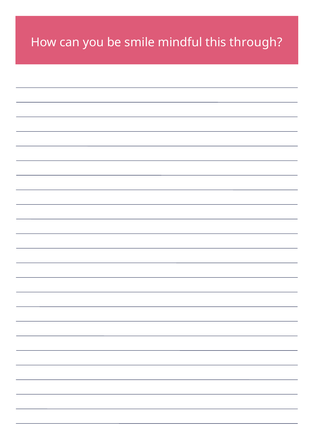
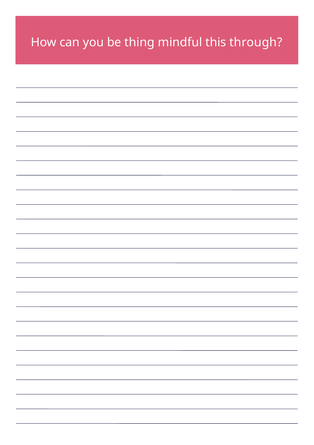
smile: smile -> thing
